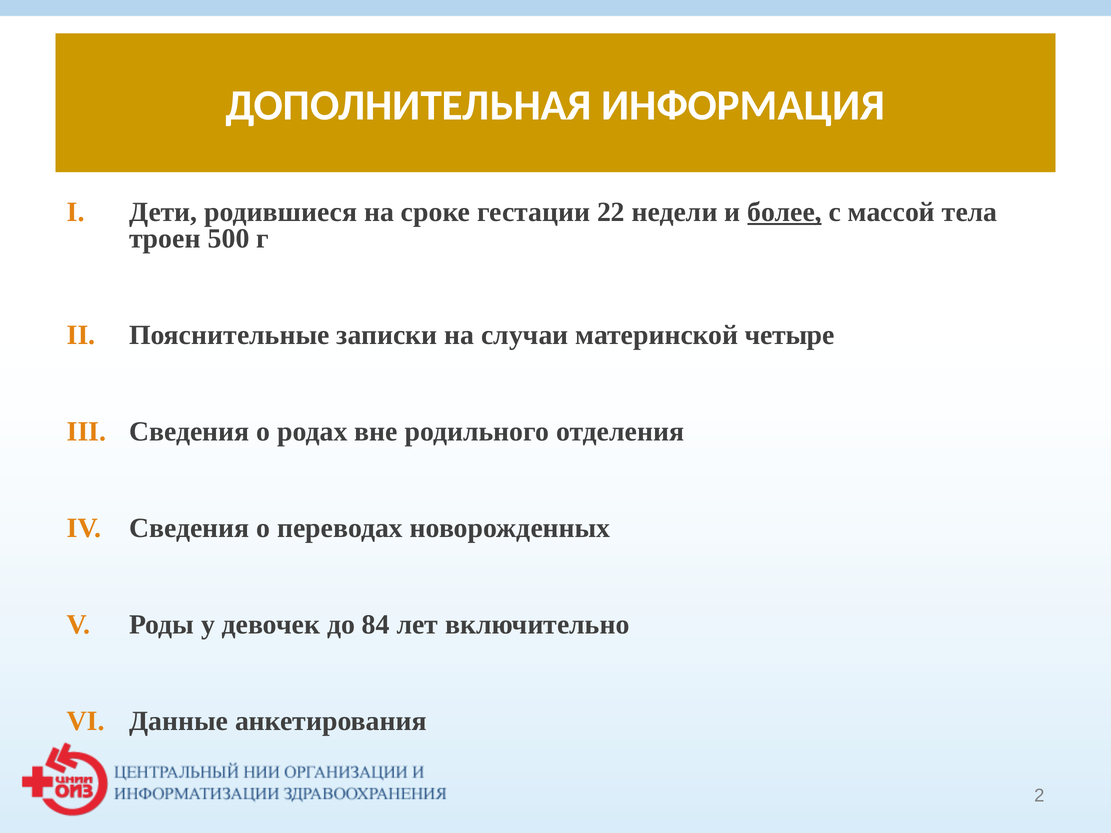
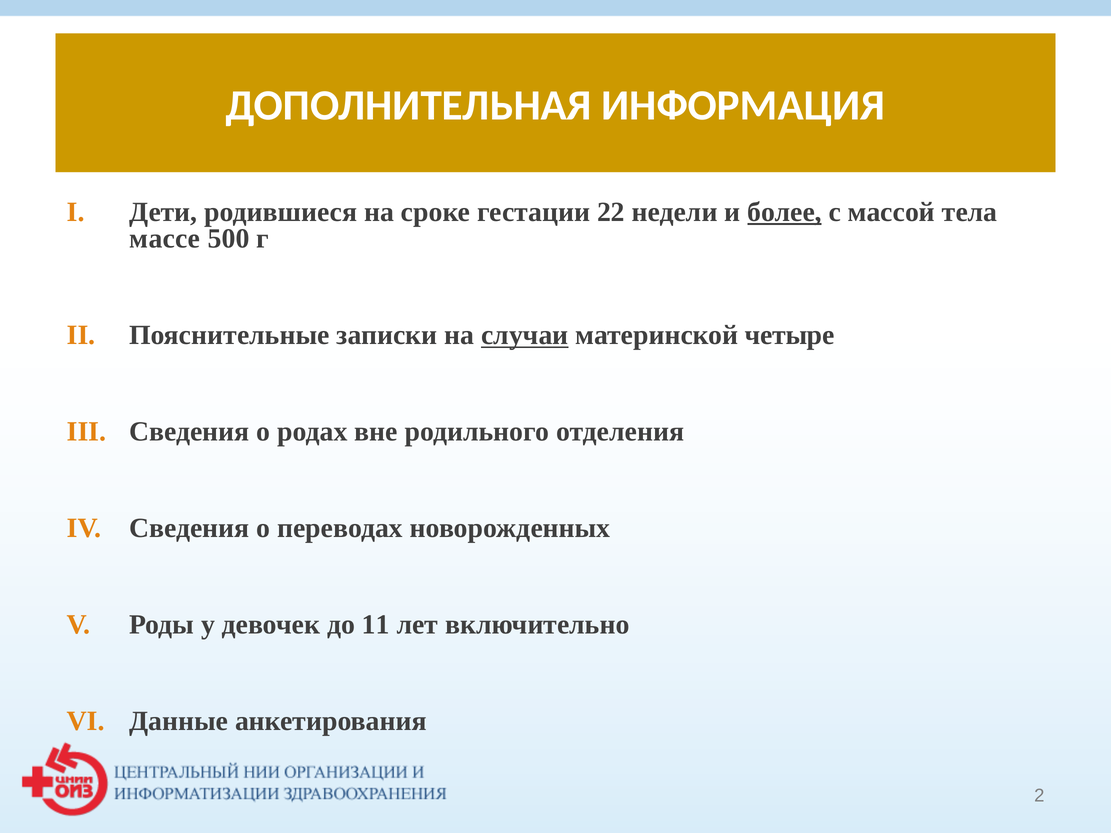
троен: троен -> массе
случаи underline: none -> present
84: 84 -> 11
